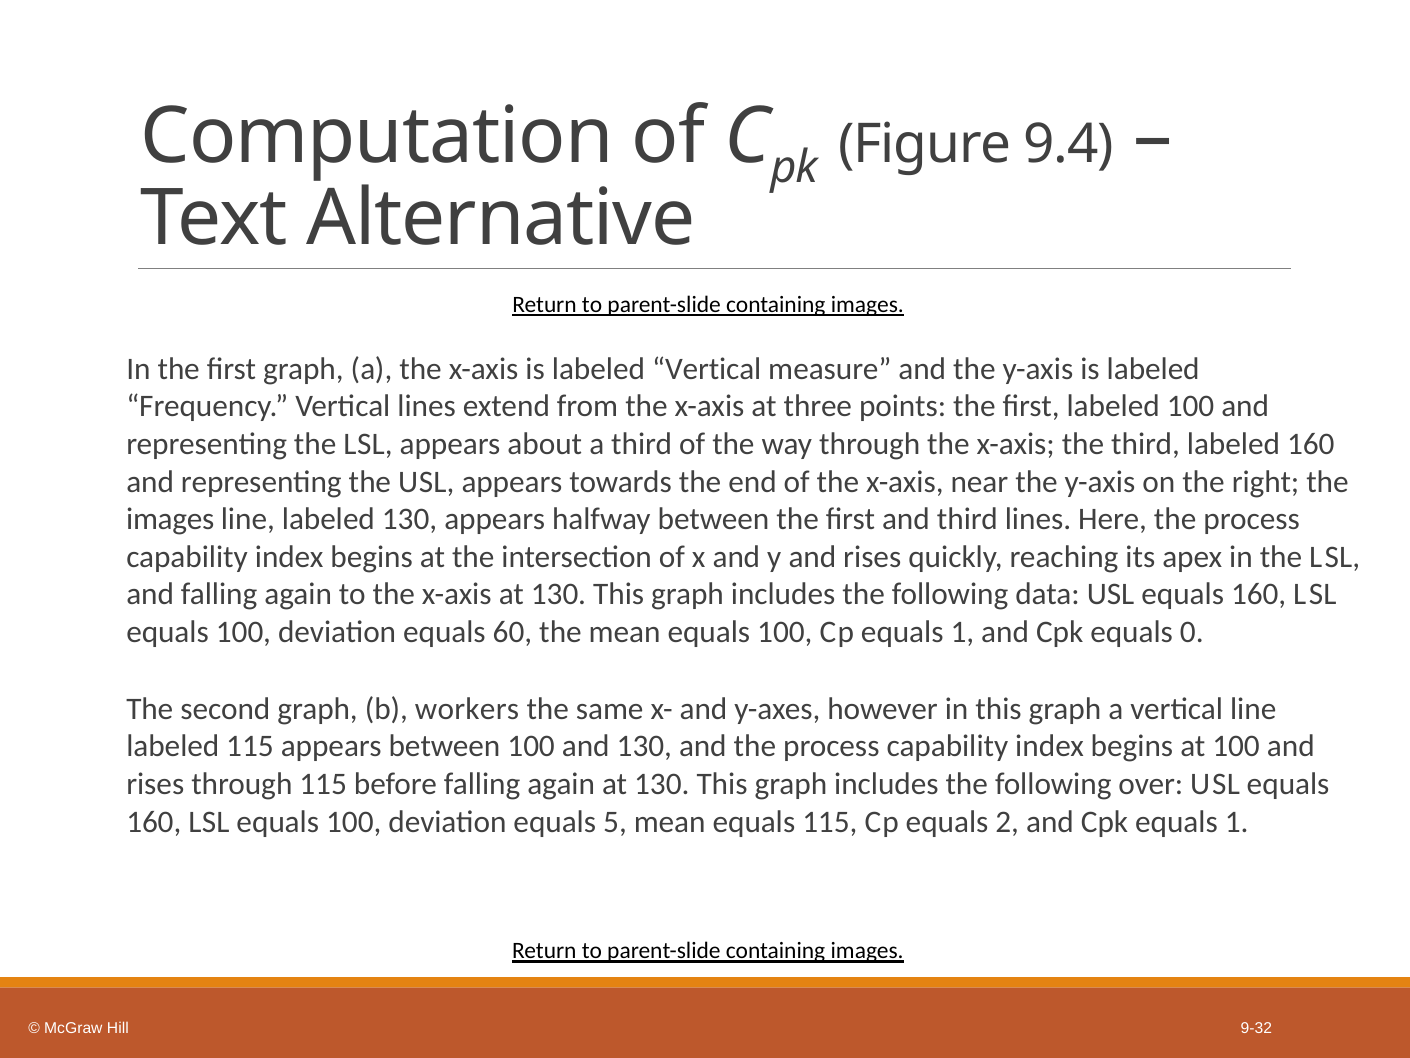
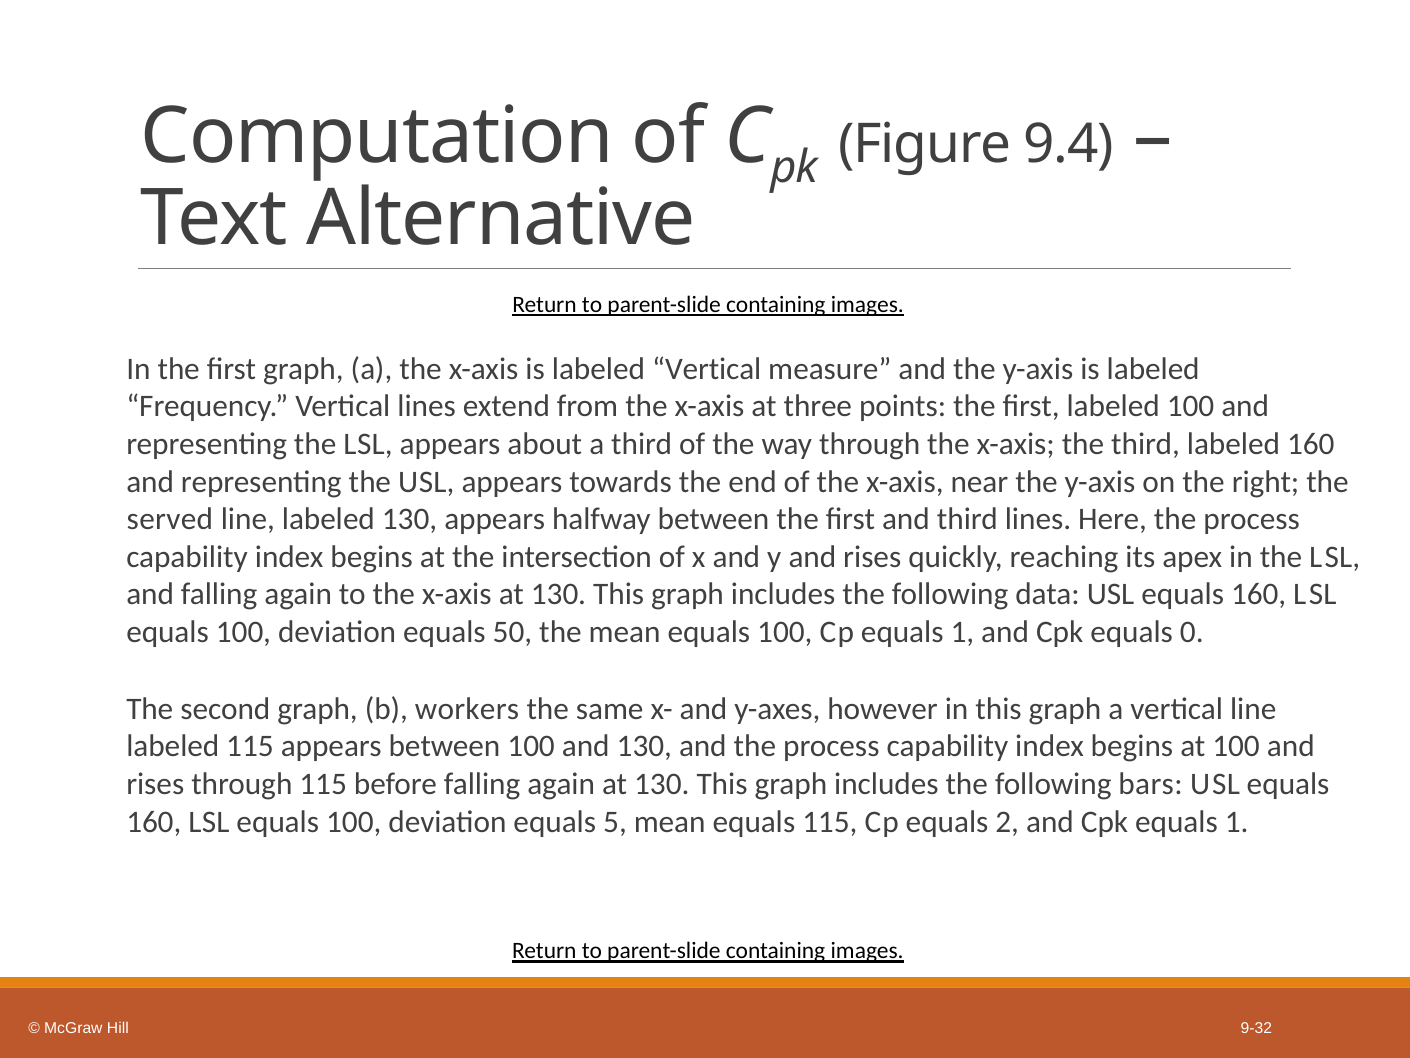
images at (170, 519): images -> served
60: 60 -> 50
over: over -> bars
